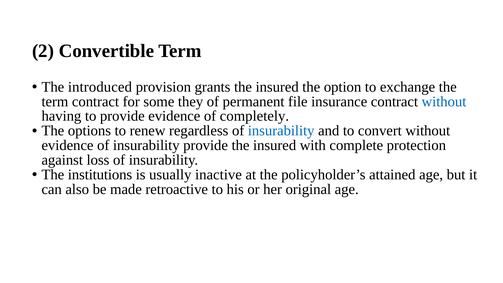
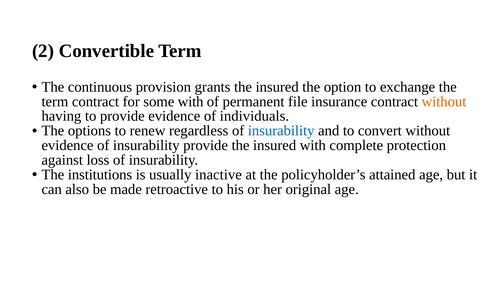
introduced: introduced -> continuous
some they: they -> with
without at (444, 101) colour: blue -> orange
completely: completely -> individuals
